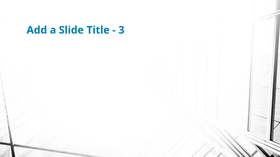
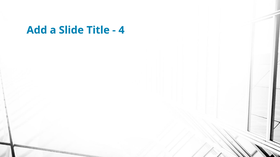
3: 3 -> 4
